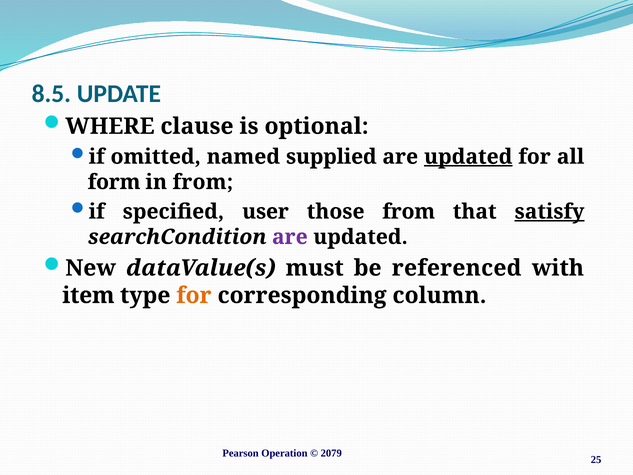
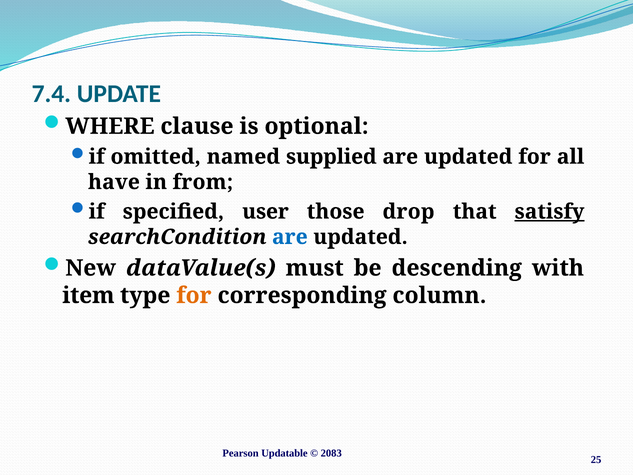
8.5: 8.5 -> 7.4
updated at (468, 157) underline: present -> none
form: form -> have
those from: from -> drop
are at (290, 237) colour: purple -> blue
referenced: referenced -> descending
Operation: Operation -> Updatable
2079: 2079 -> 2083
